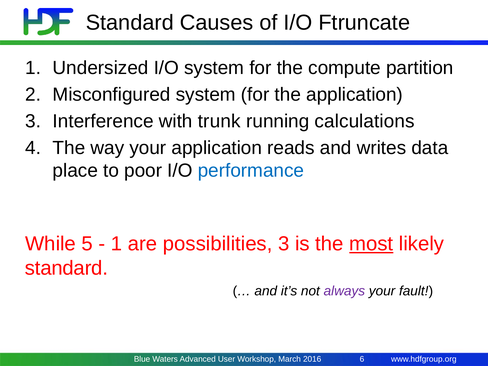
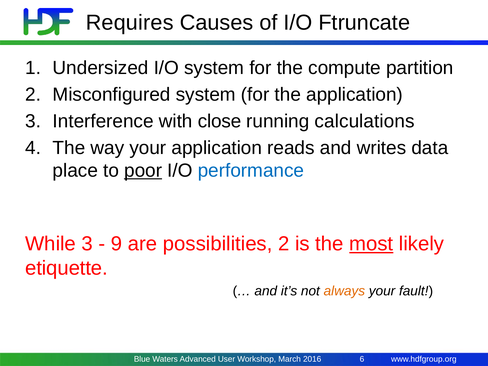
Standard at (130, 23): Standard -> Requires
trunk: trunk -> close
poor underline: none -> present
While 5: 5 -> 3
1 at (117, 244): 1 -> 9
possibilities 3: 3 -> 2
standard at (67, 268): standard -> etiquette
always colour: purple -> orange
